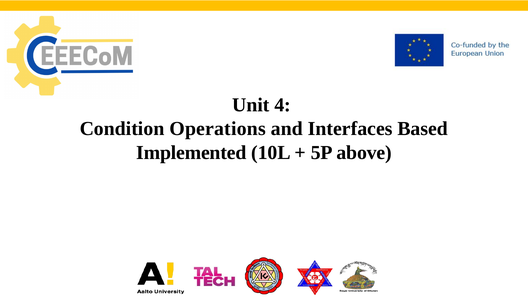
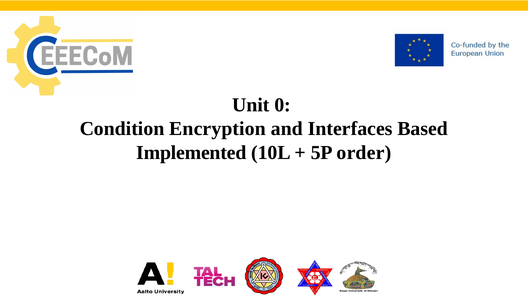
4: 4 -> 0
Operations: Operations -> Encryption
above: above -> order
